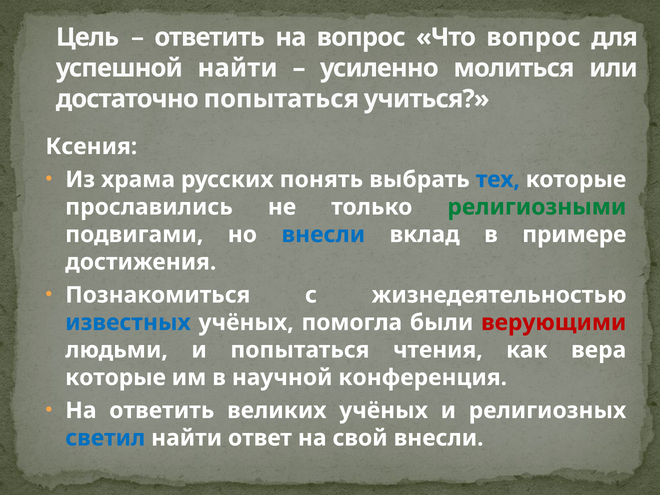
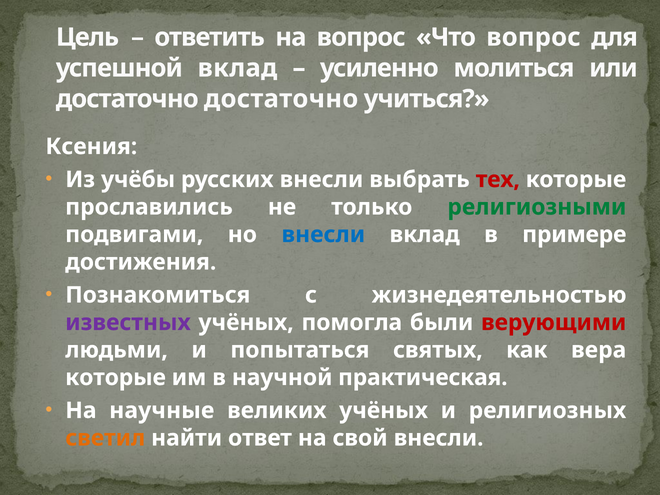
успешной найти: найти -> вклад
достаточно попытаться: попытаться -> достаточно
храма: храма -> учёбы
русских понять: понять -> внесли
тех colour: blue -> red
известных colour: blue -> purple
чтения: чтения -> святых
конференция: конференция -> практическая
На ответить: ответить -> научные
светил colour: blue -> orange
